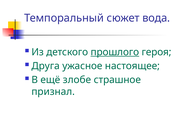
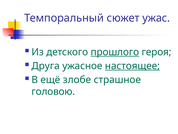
вода: вода -> ужас
настоящее underline: none -> present
признал: признал -> головою
